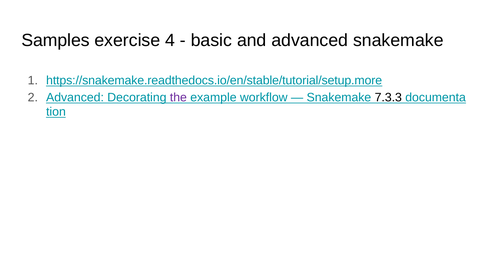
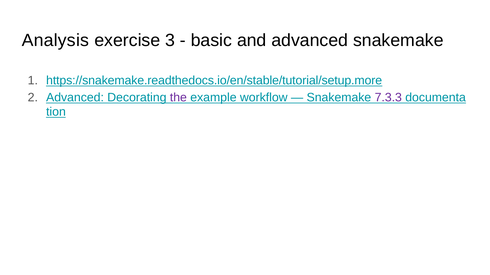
Samples: Samples -> Analysis
4: 4 -> 3
7.3.3 colour: black -> purple
